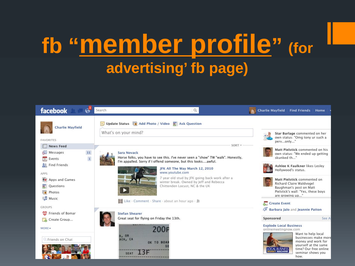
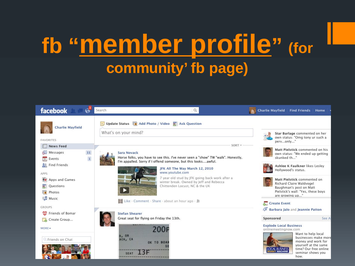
advertising: advertising -> community
